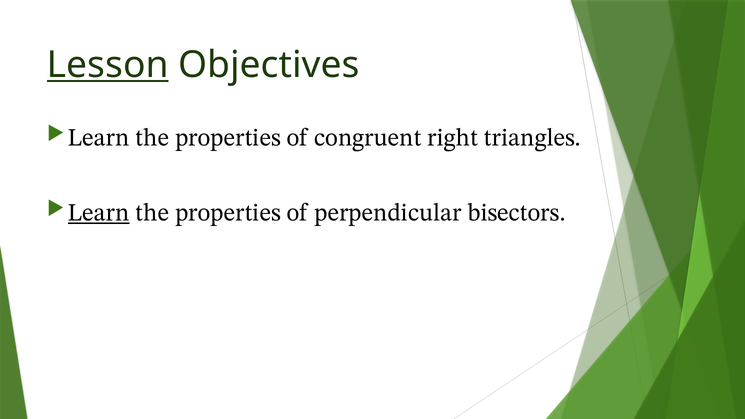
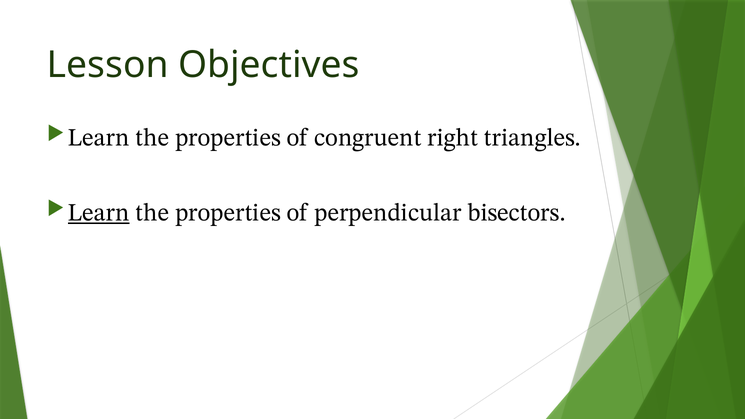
Lesson underline: present -> none
